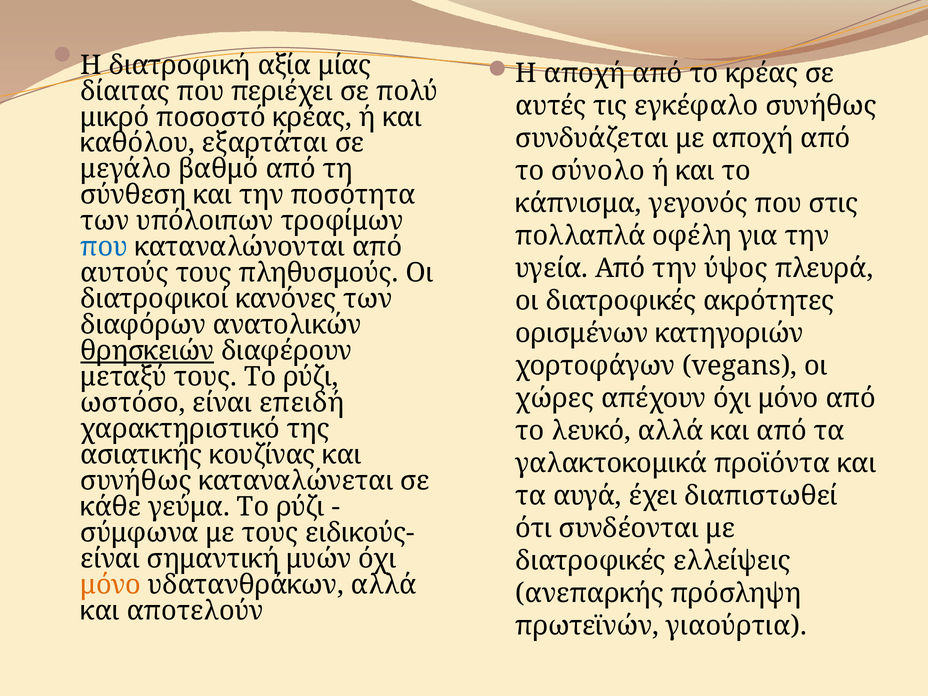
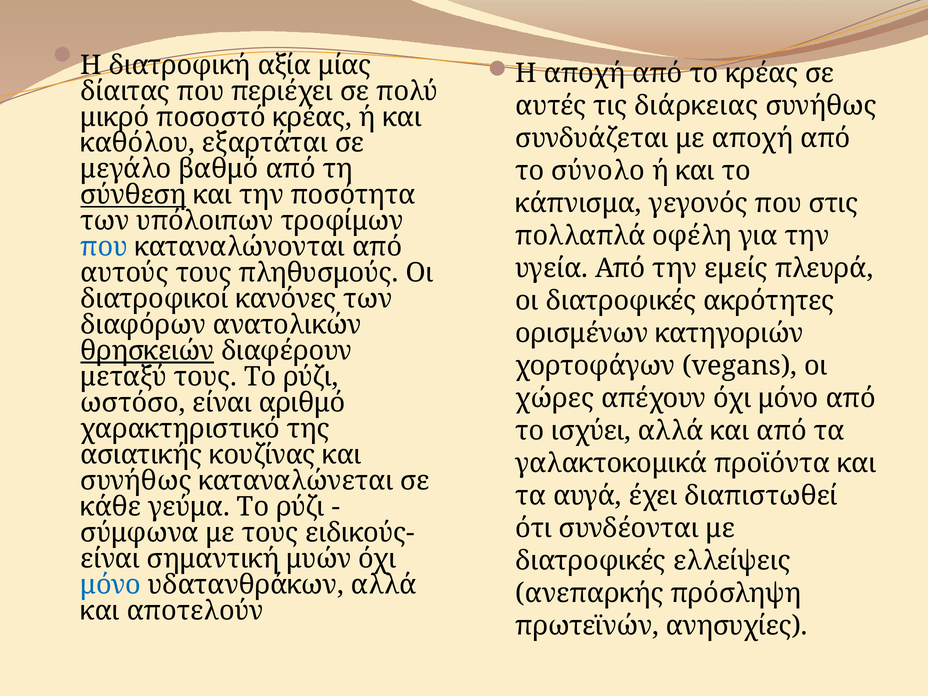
εγκέφαλο: εγκέφαλο -> διάρκειας
σύνθεση underline: none -> present
ύψος: ύψος -> εμείς
επειδή: επειδή -> αριθμό
λευκό: λευκό -> ισχύει
μόνο at (111, 585) colour: orange -> blue
γιαούρτια: γιαούρτια -> ανησυχίες
